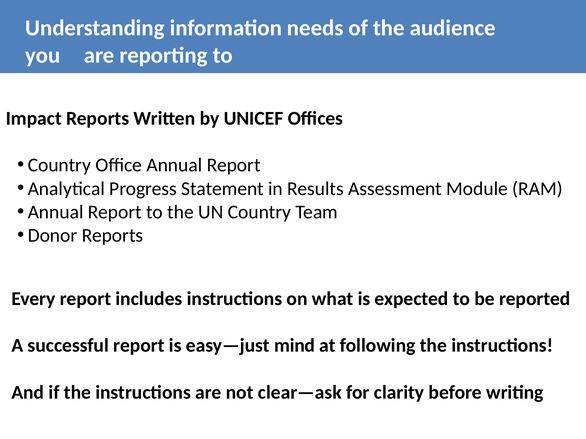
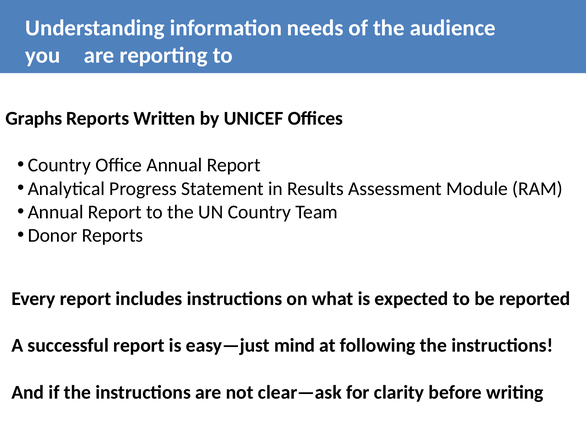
Impact: Impact -> Graphs
